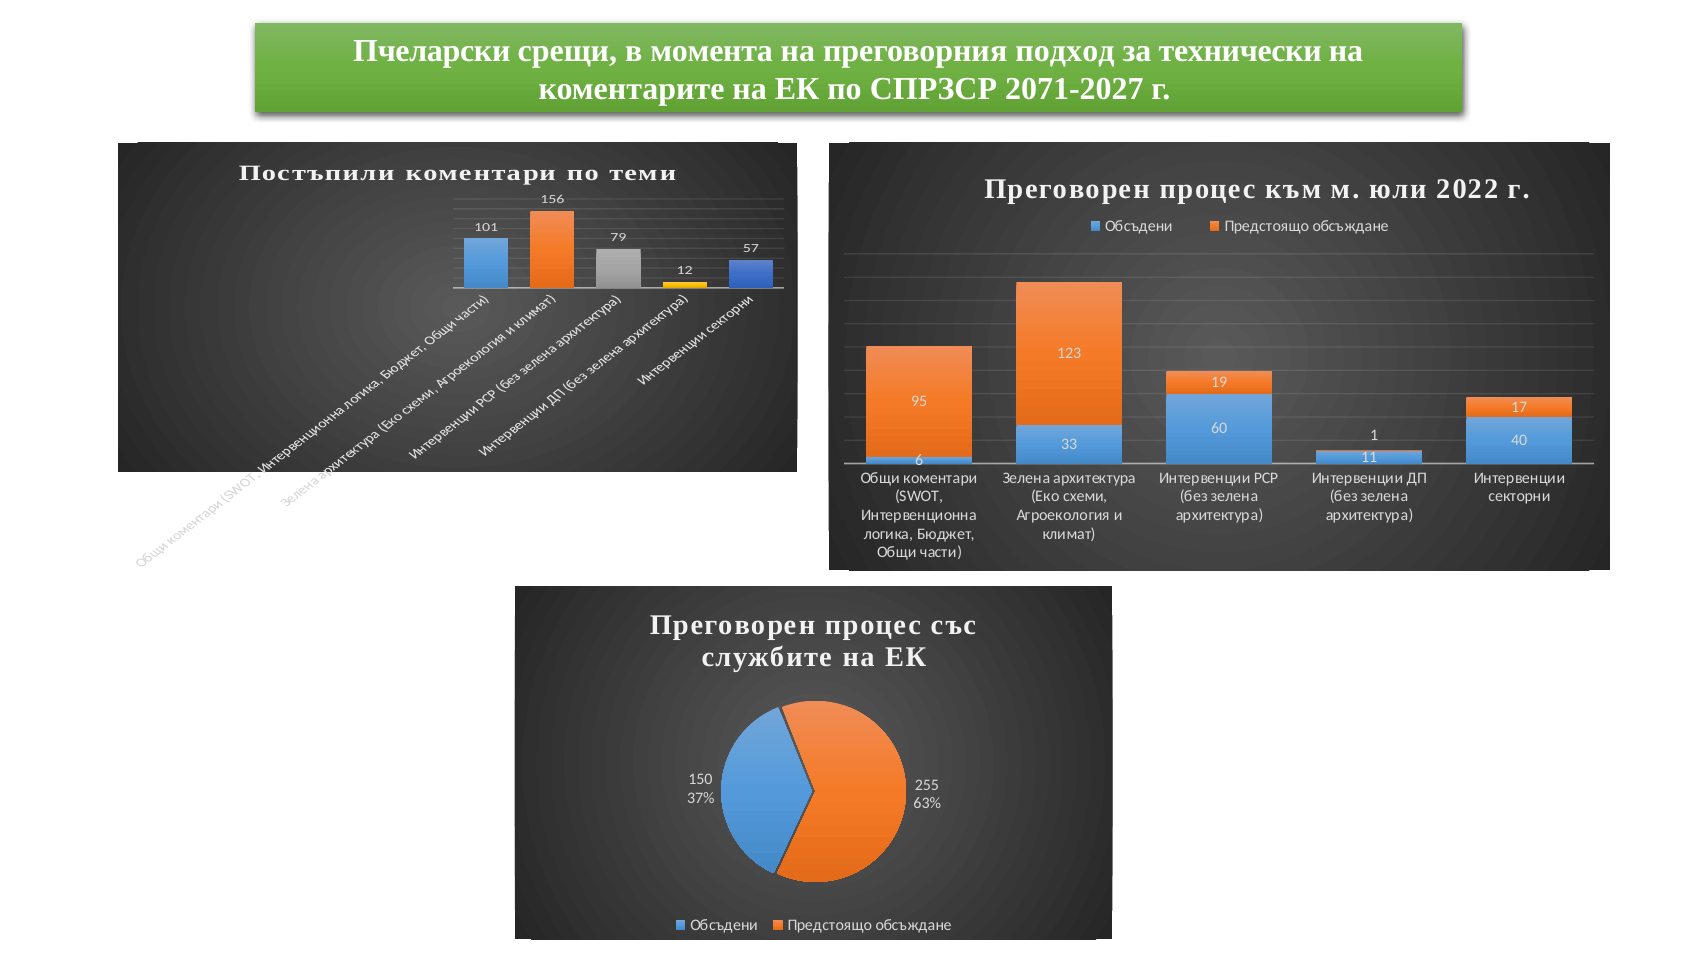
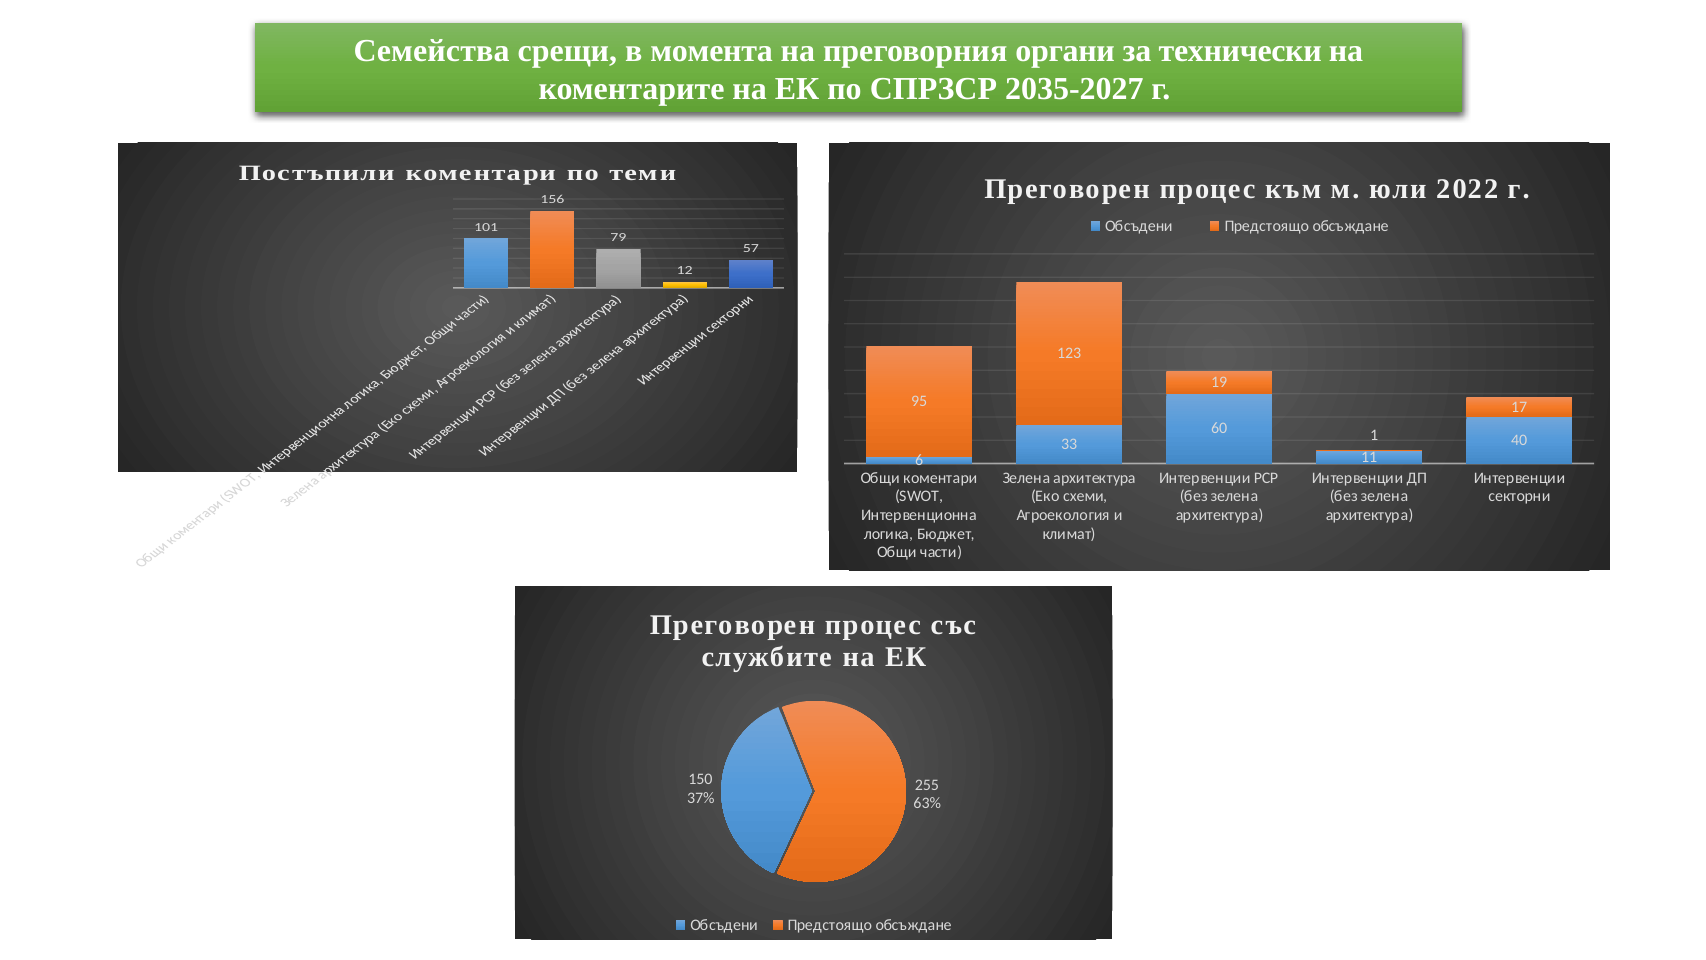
Пчеларски: Пчеларски -> Семейства
подход: подход -> органи
2071-2027: 2071-2027 -> 2035-2027
